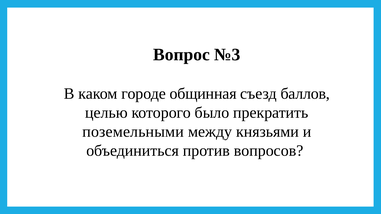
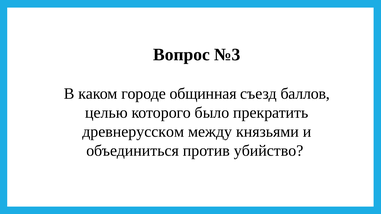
поземельными: поземельными -> древнерусском
вопросов: вопросов -> убийство
